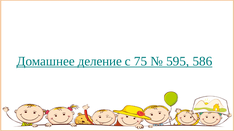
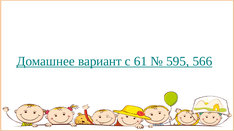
деление: деление -> вариант
75: 75 -> 61
586: 586 -> 566
